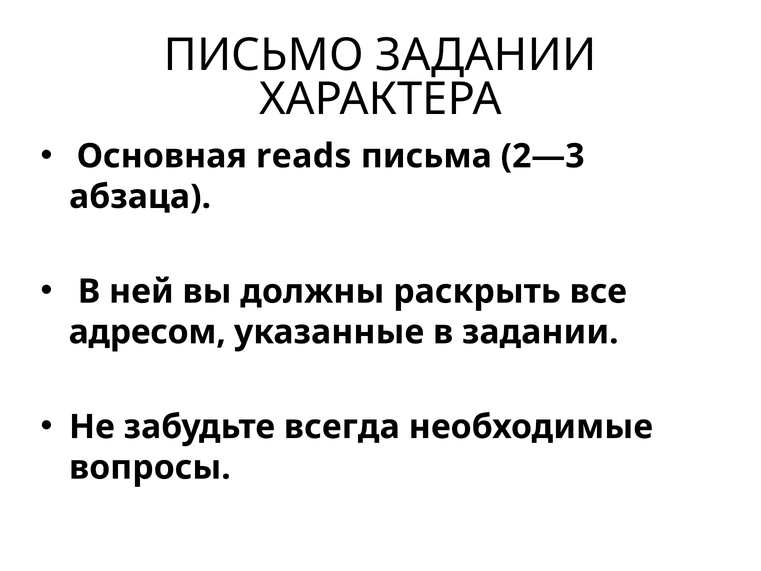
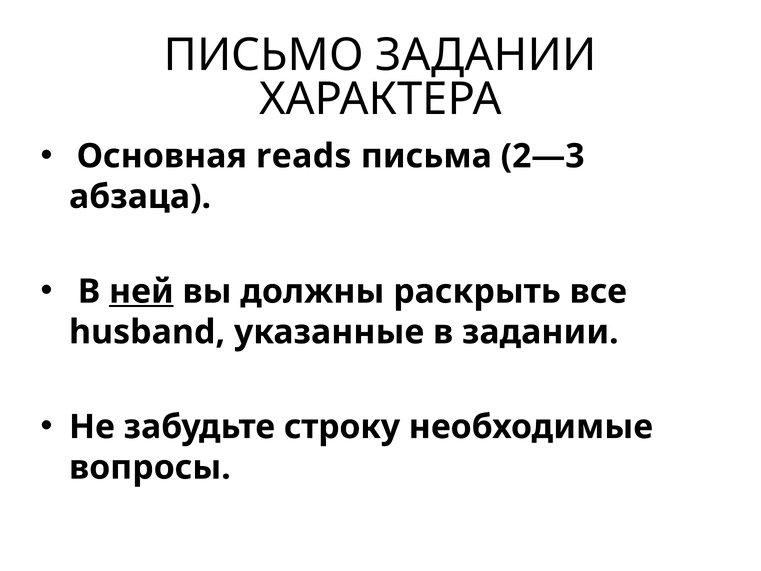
ней underline: none -> present
адресом: адресом -> husband
всегда: всегда -> строку
